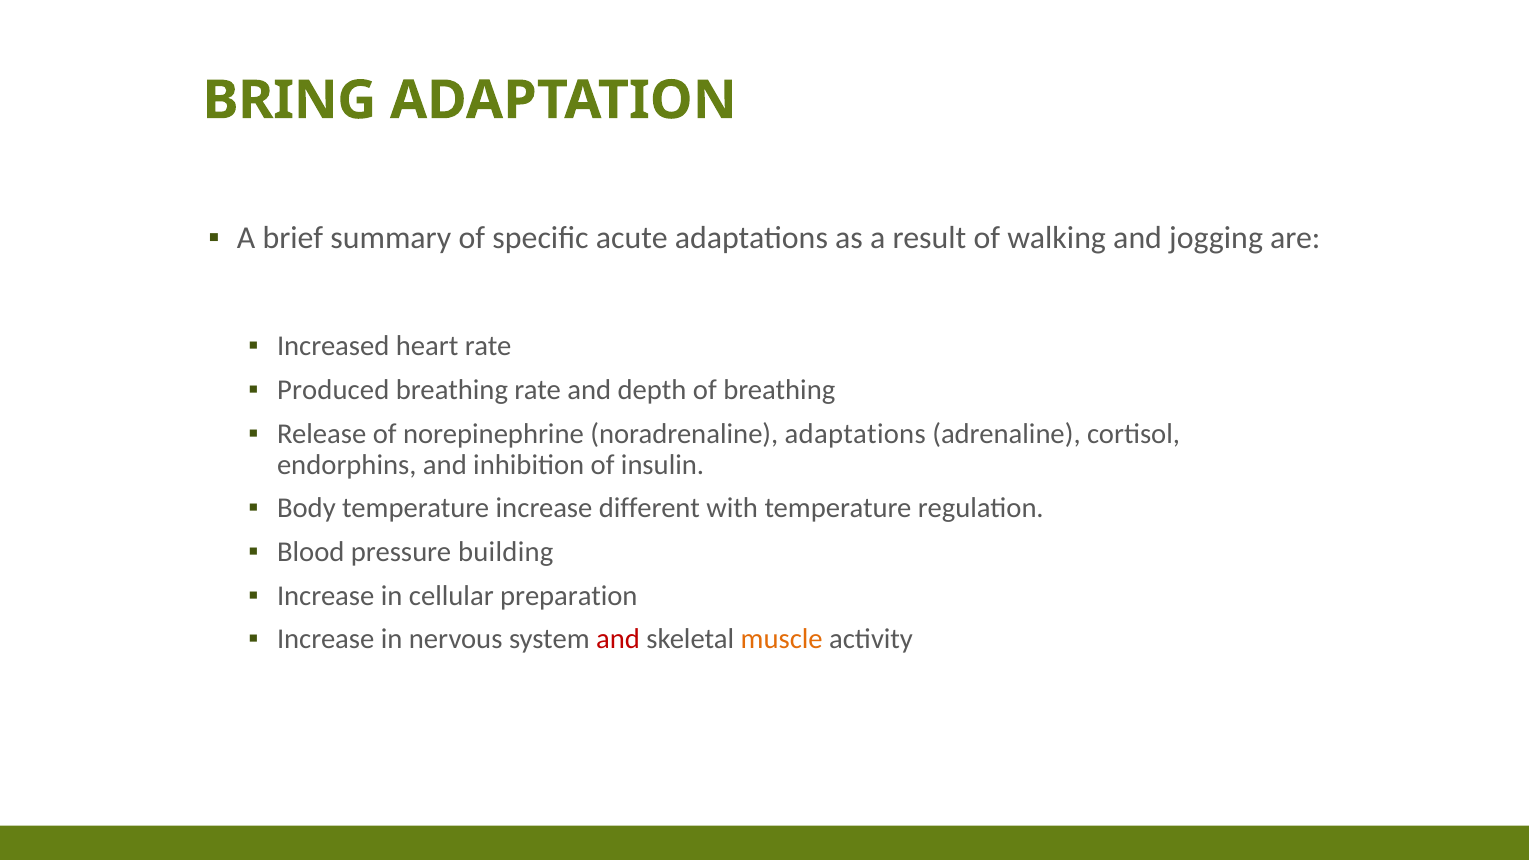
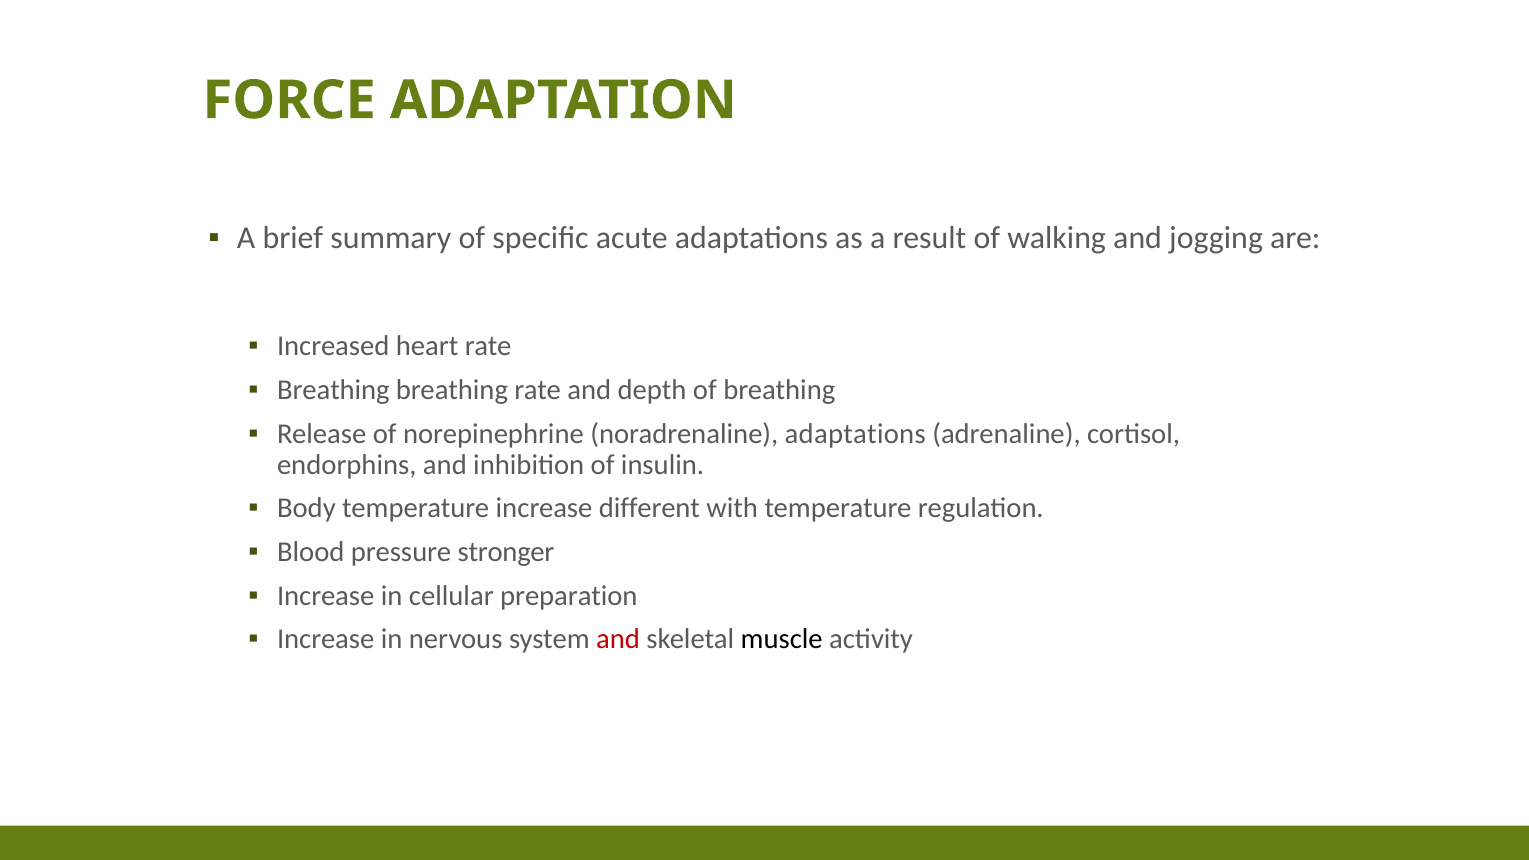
BRING: BRING -> FORCE
Produced at (333, 390): Produced -> Breathing
building: building -> stronger
muscle colour: orange -> black
